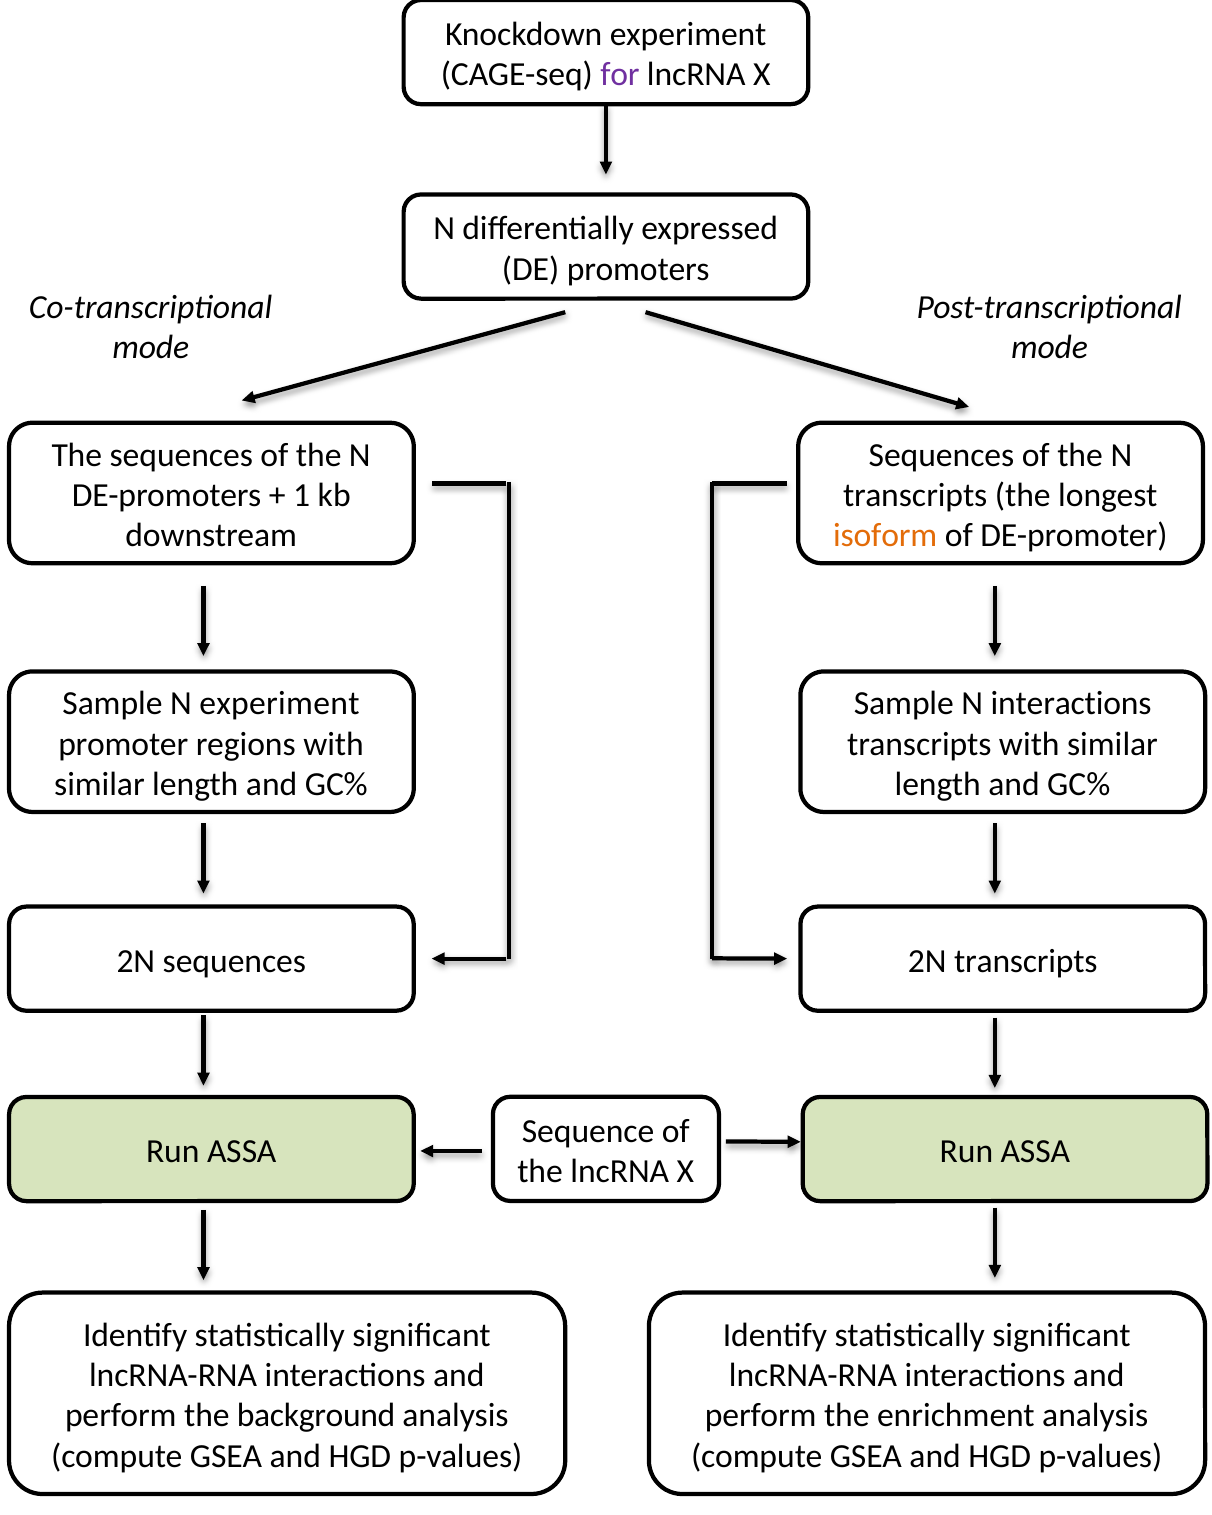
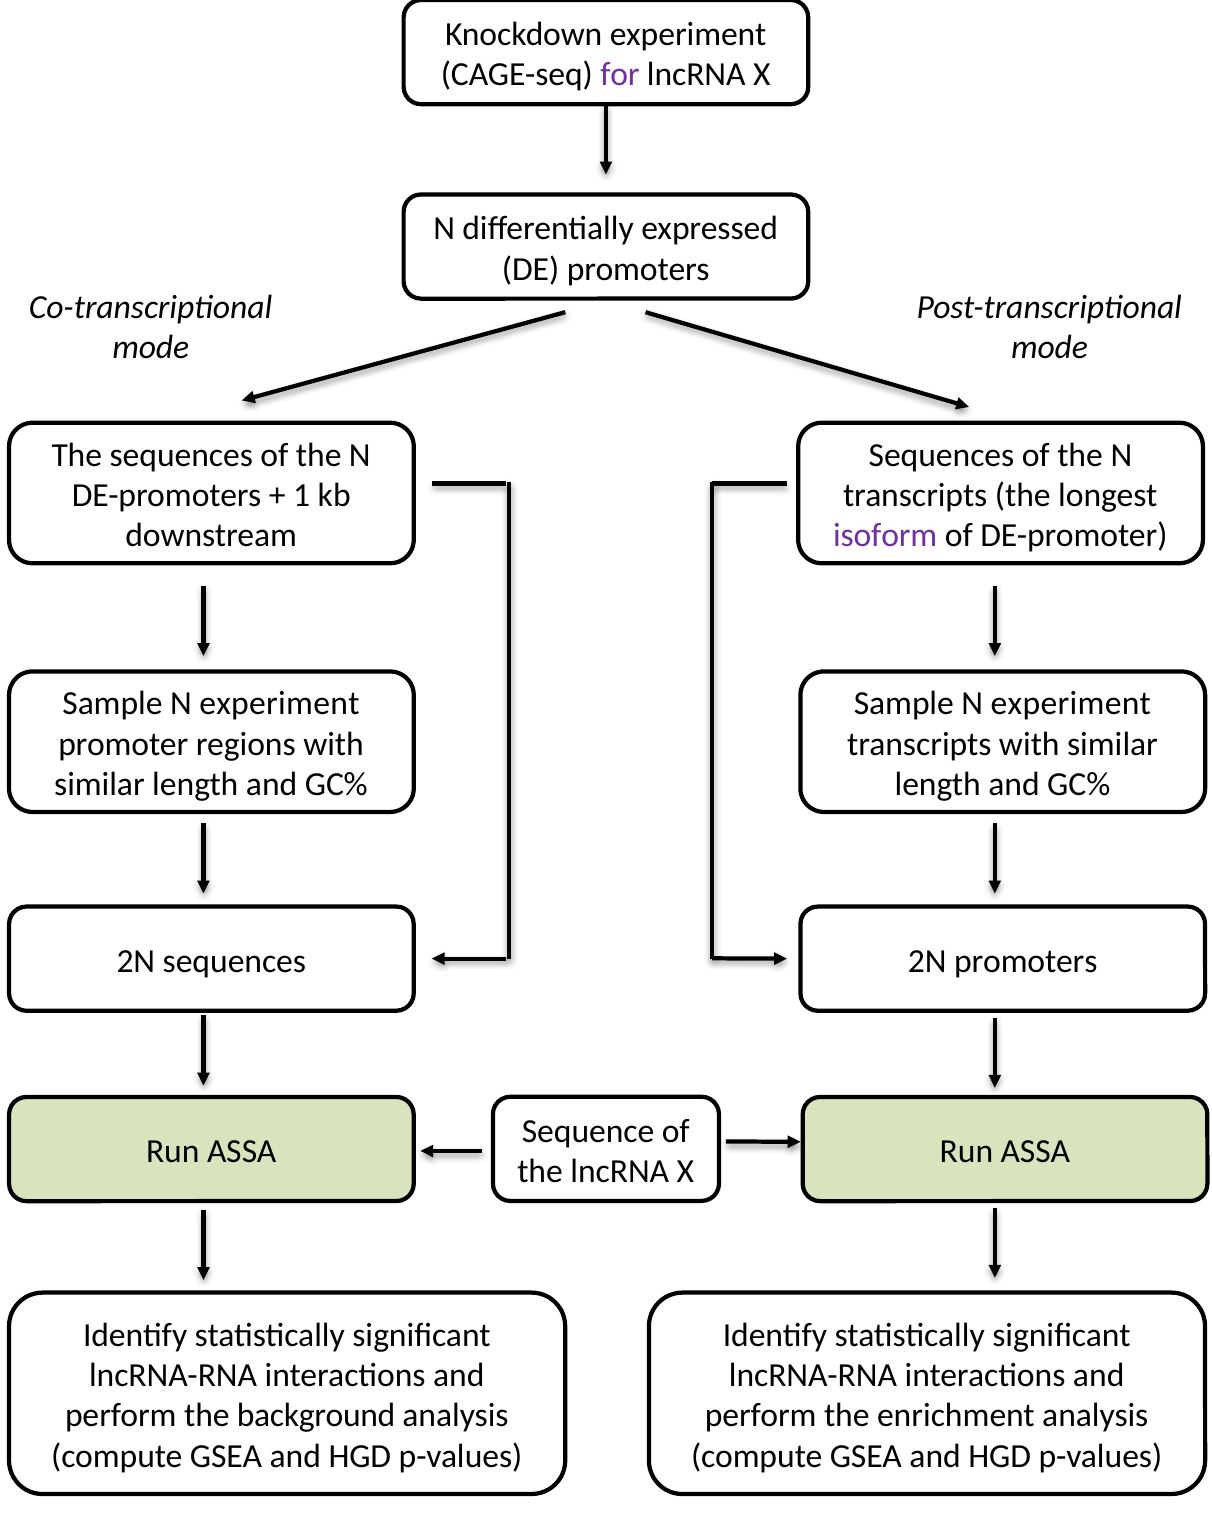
isoform colour: orange -> purple
interactions at (1071, 704): interactions -> experiment
2N transcripts: transcripts -> promoters
